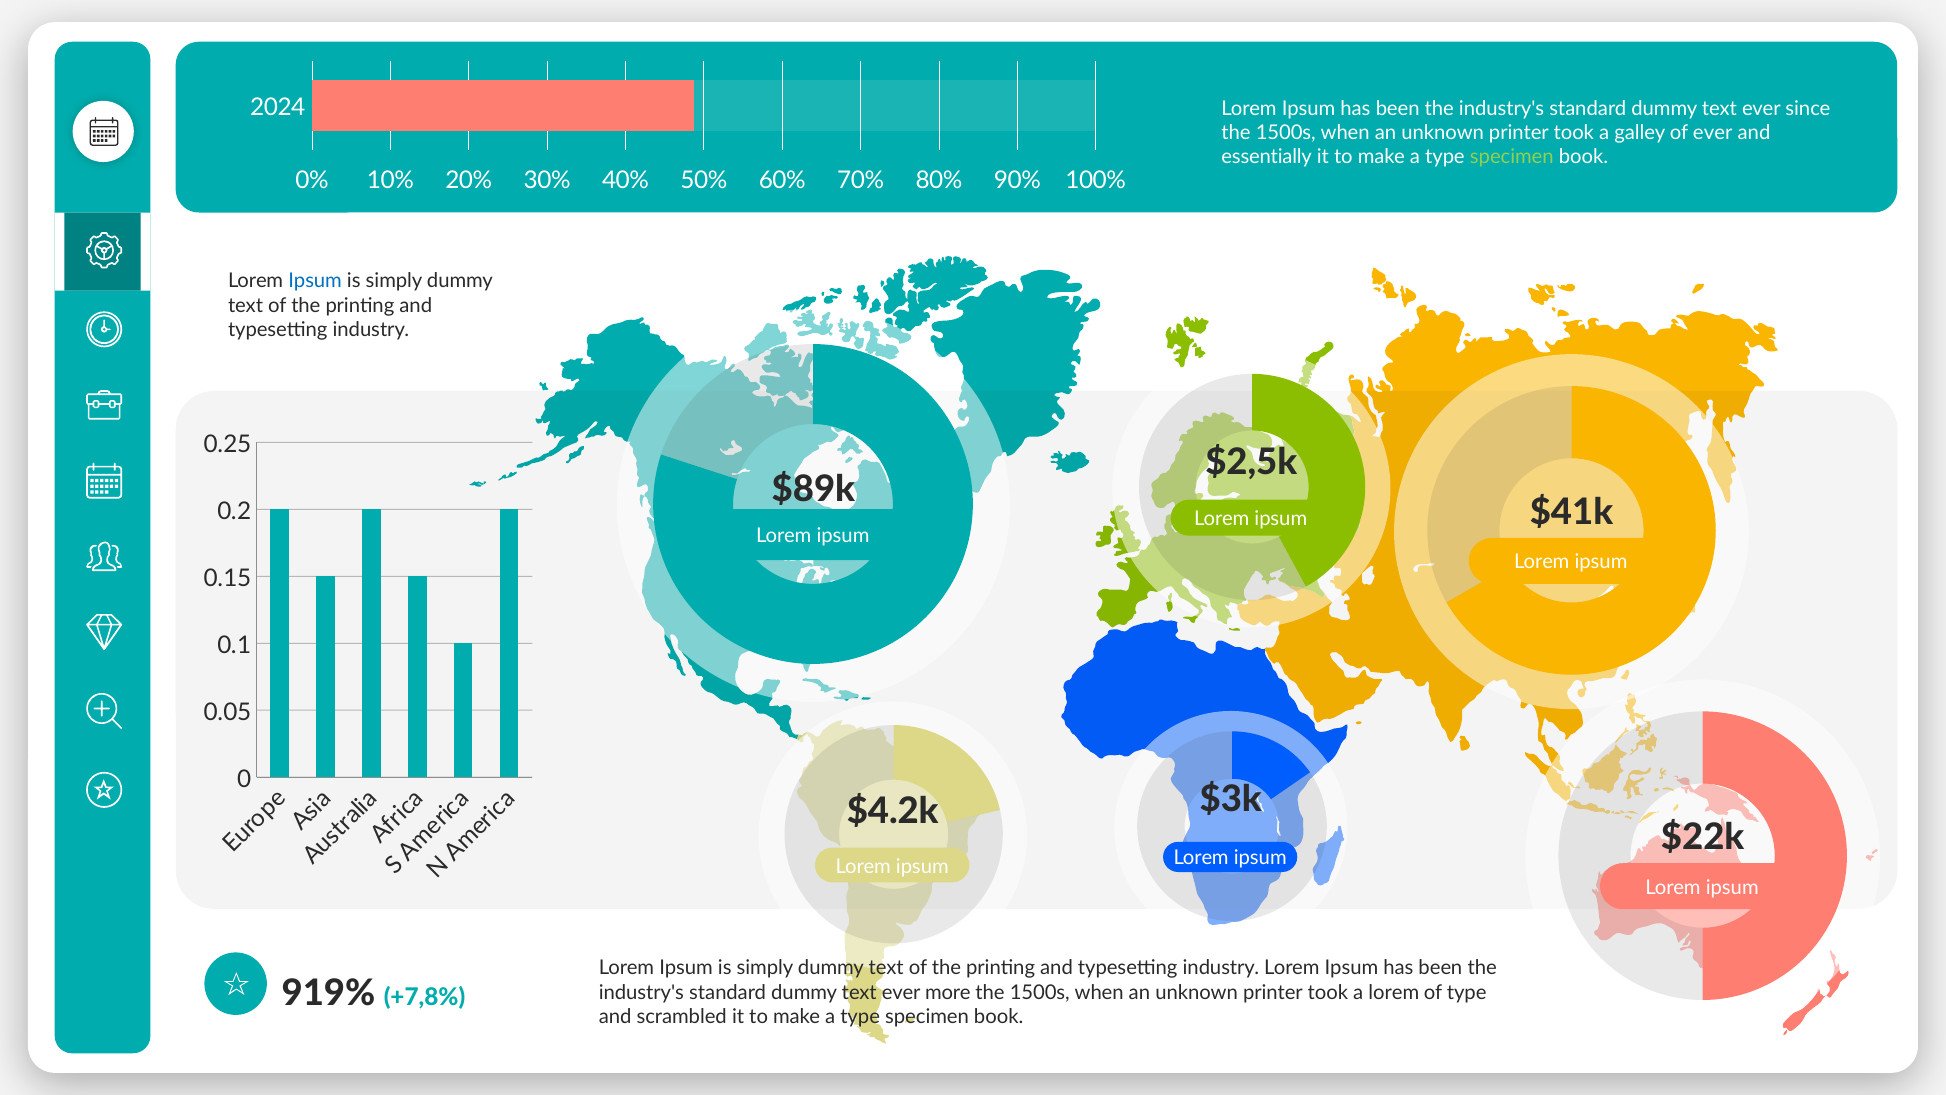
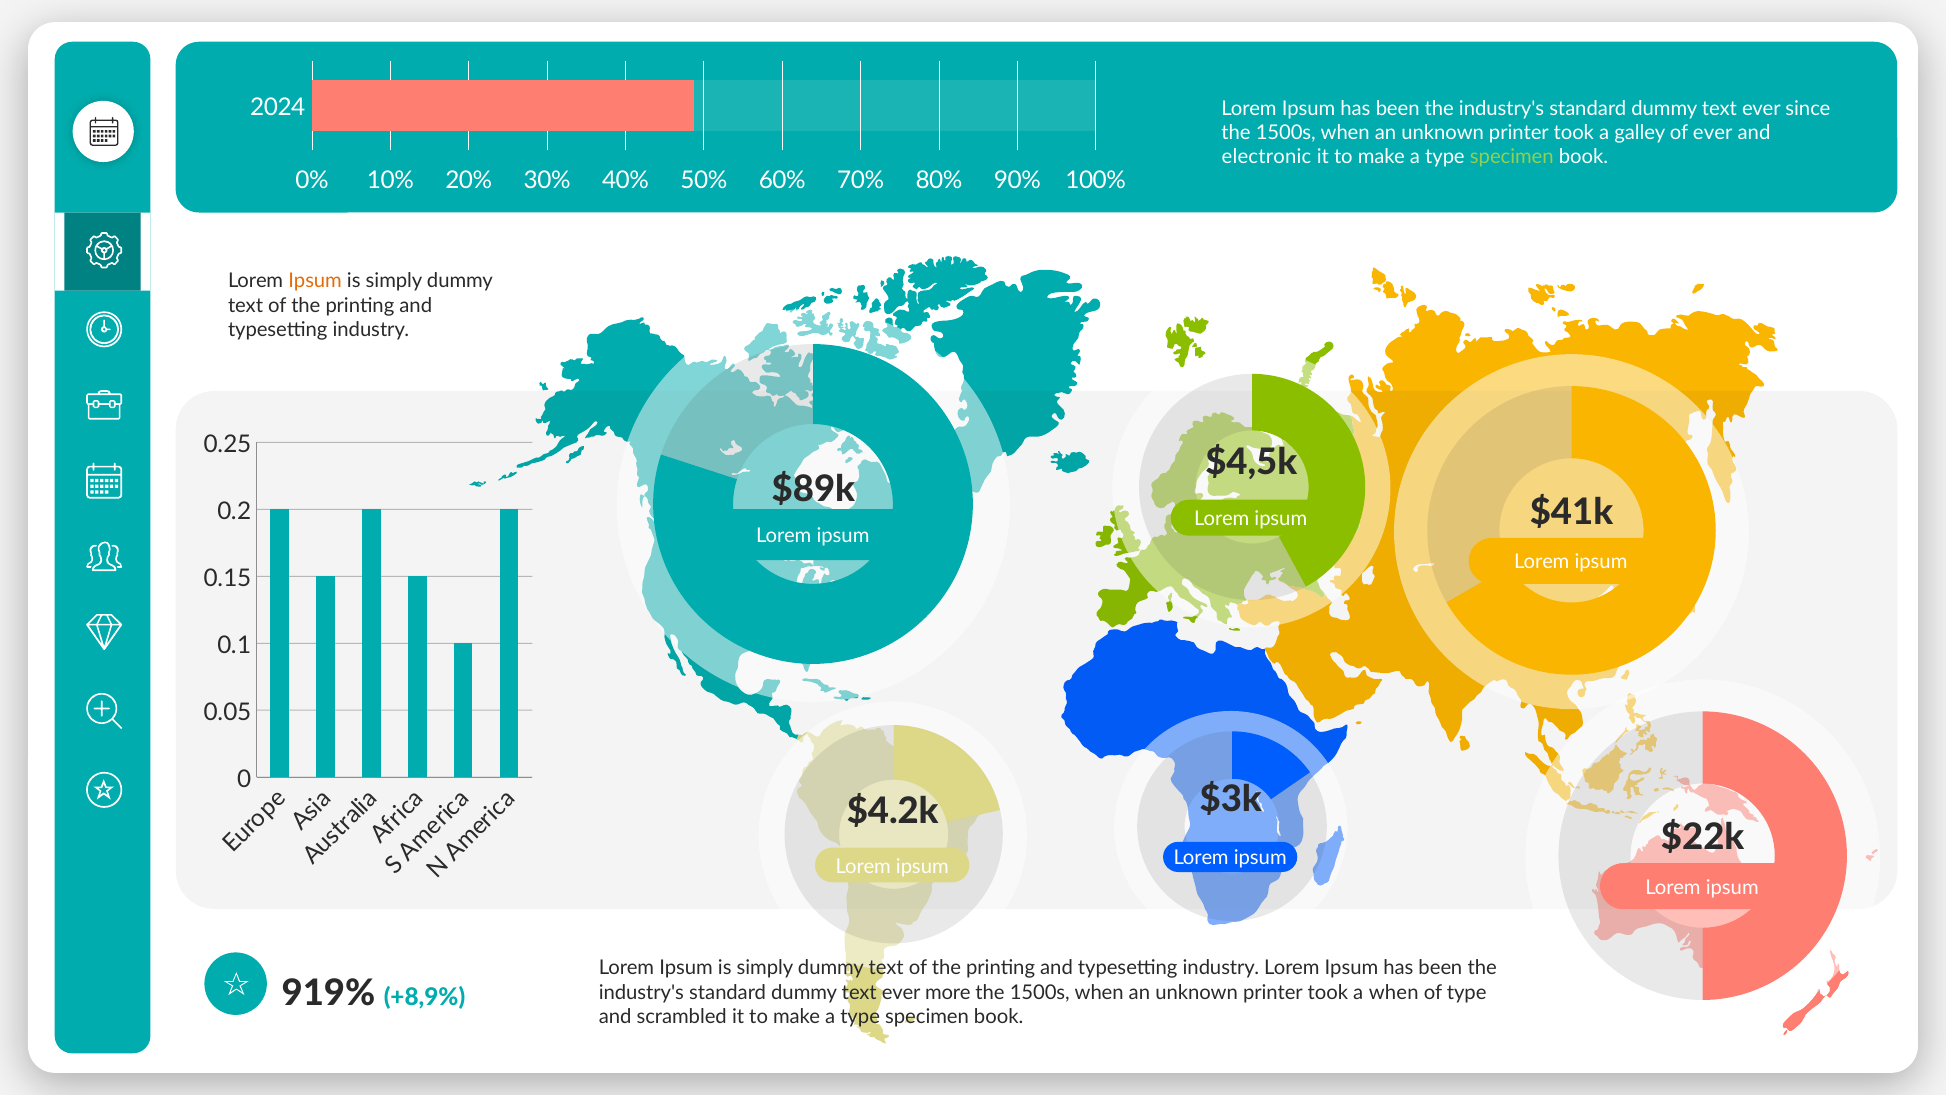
essentially: essentially -> electronic
Ipsum at (315, 281) colour: blue -> orange
$2,5k: $2,5k -> $4,5k
+7,8%: +7,8% -> +8,9%
a lorem: lorem -> when
